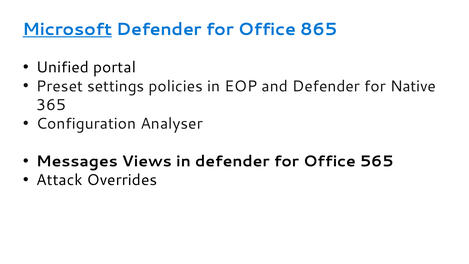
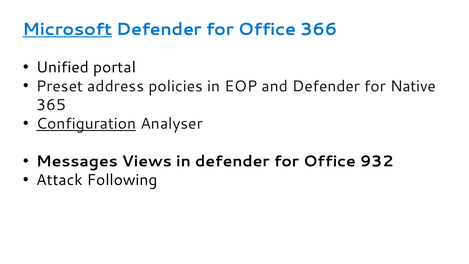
865: 865 -> 366
settings: settings -> address
Configuration underline: none -> present
565: 565 -> 932
Overrides: Overrides -> Following
